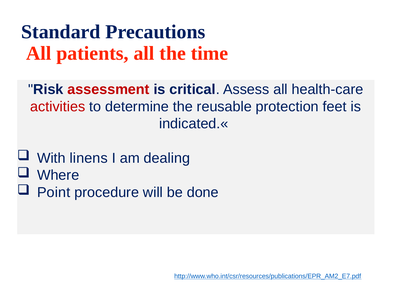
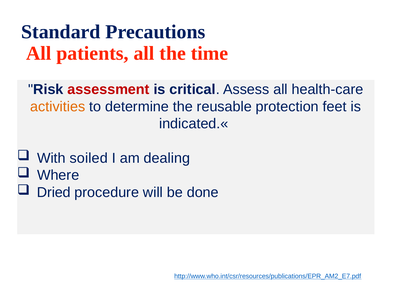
activities colour: red -> orange
linens: linens -> soiled
Point: Point -> Dried
